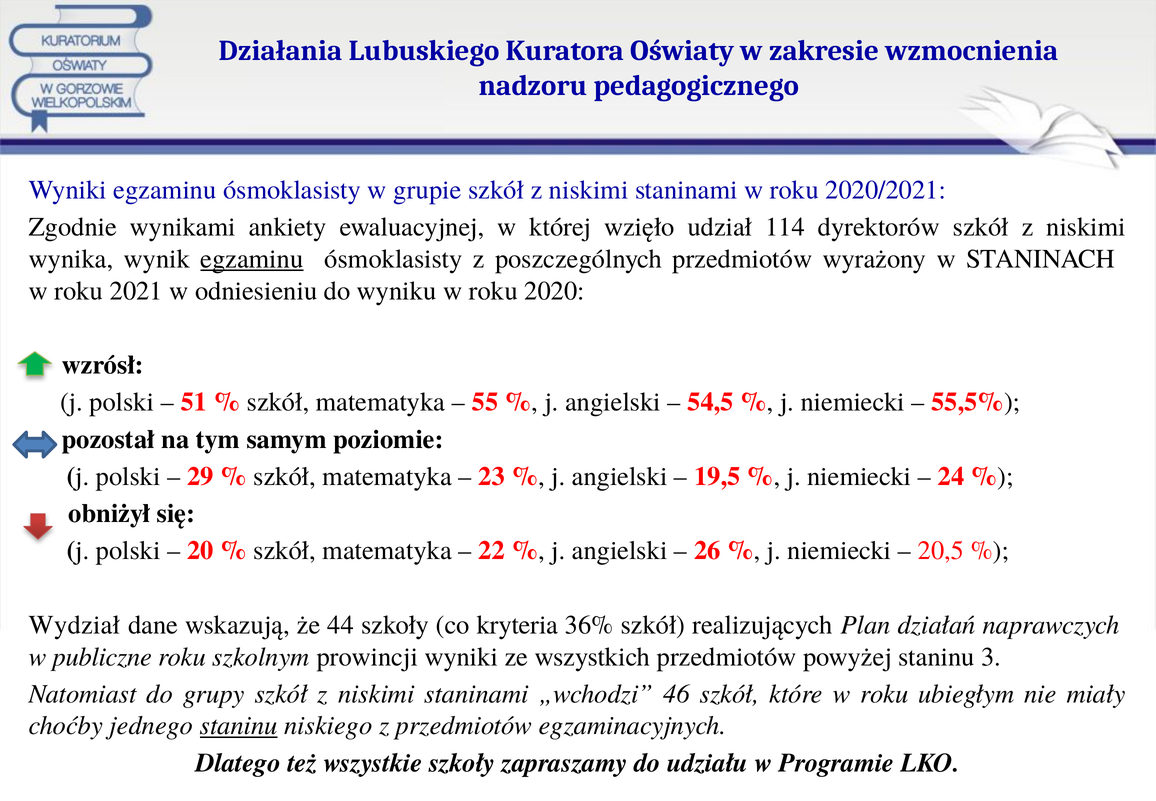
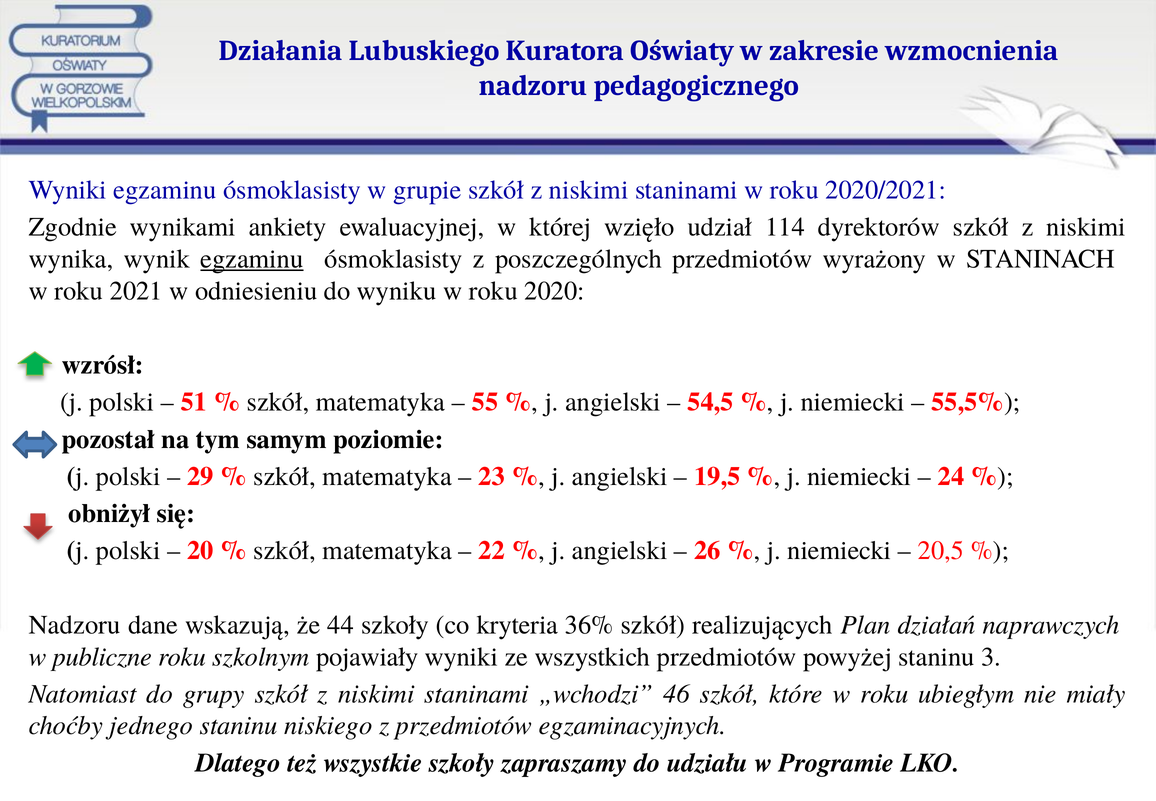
Wydział at (75, 624): Wydział -> Nadzoru
prowincji: prowincji -> pojawiały
staninu at (239, 725) underline: present -> none
